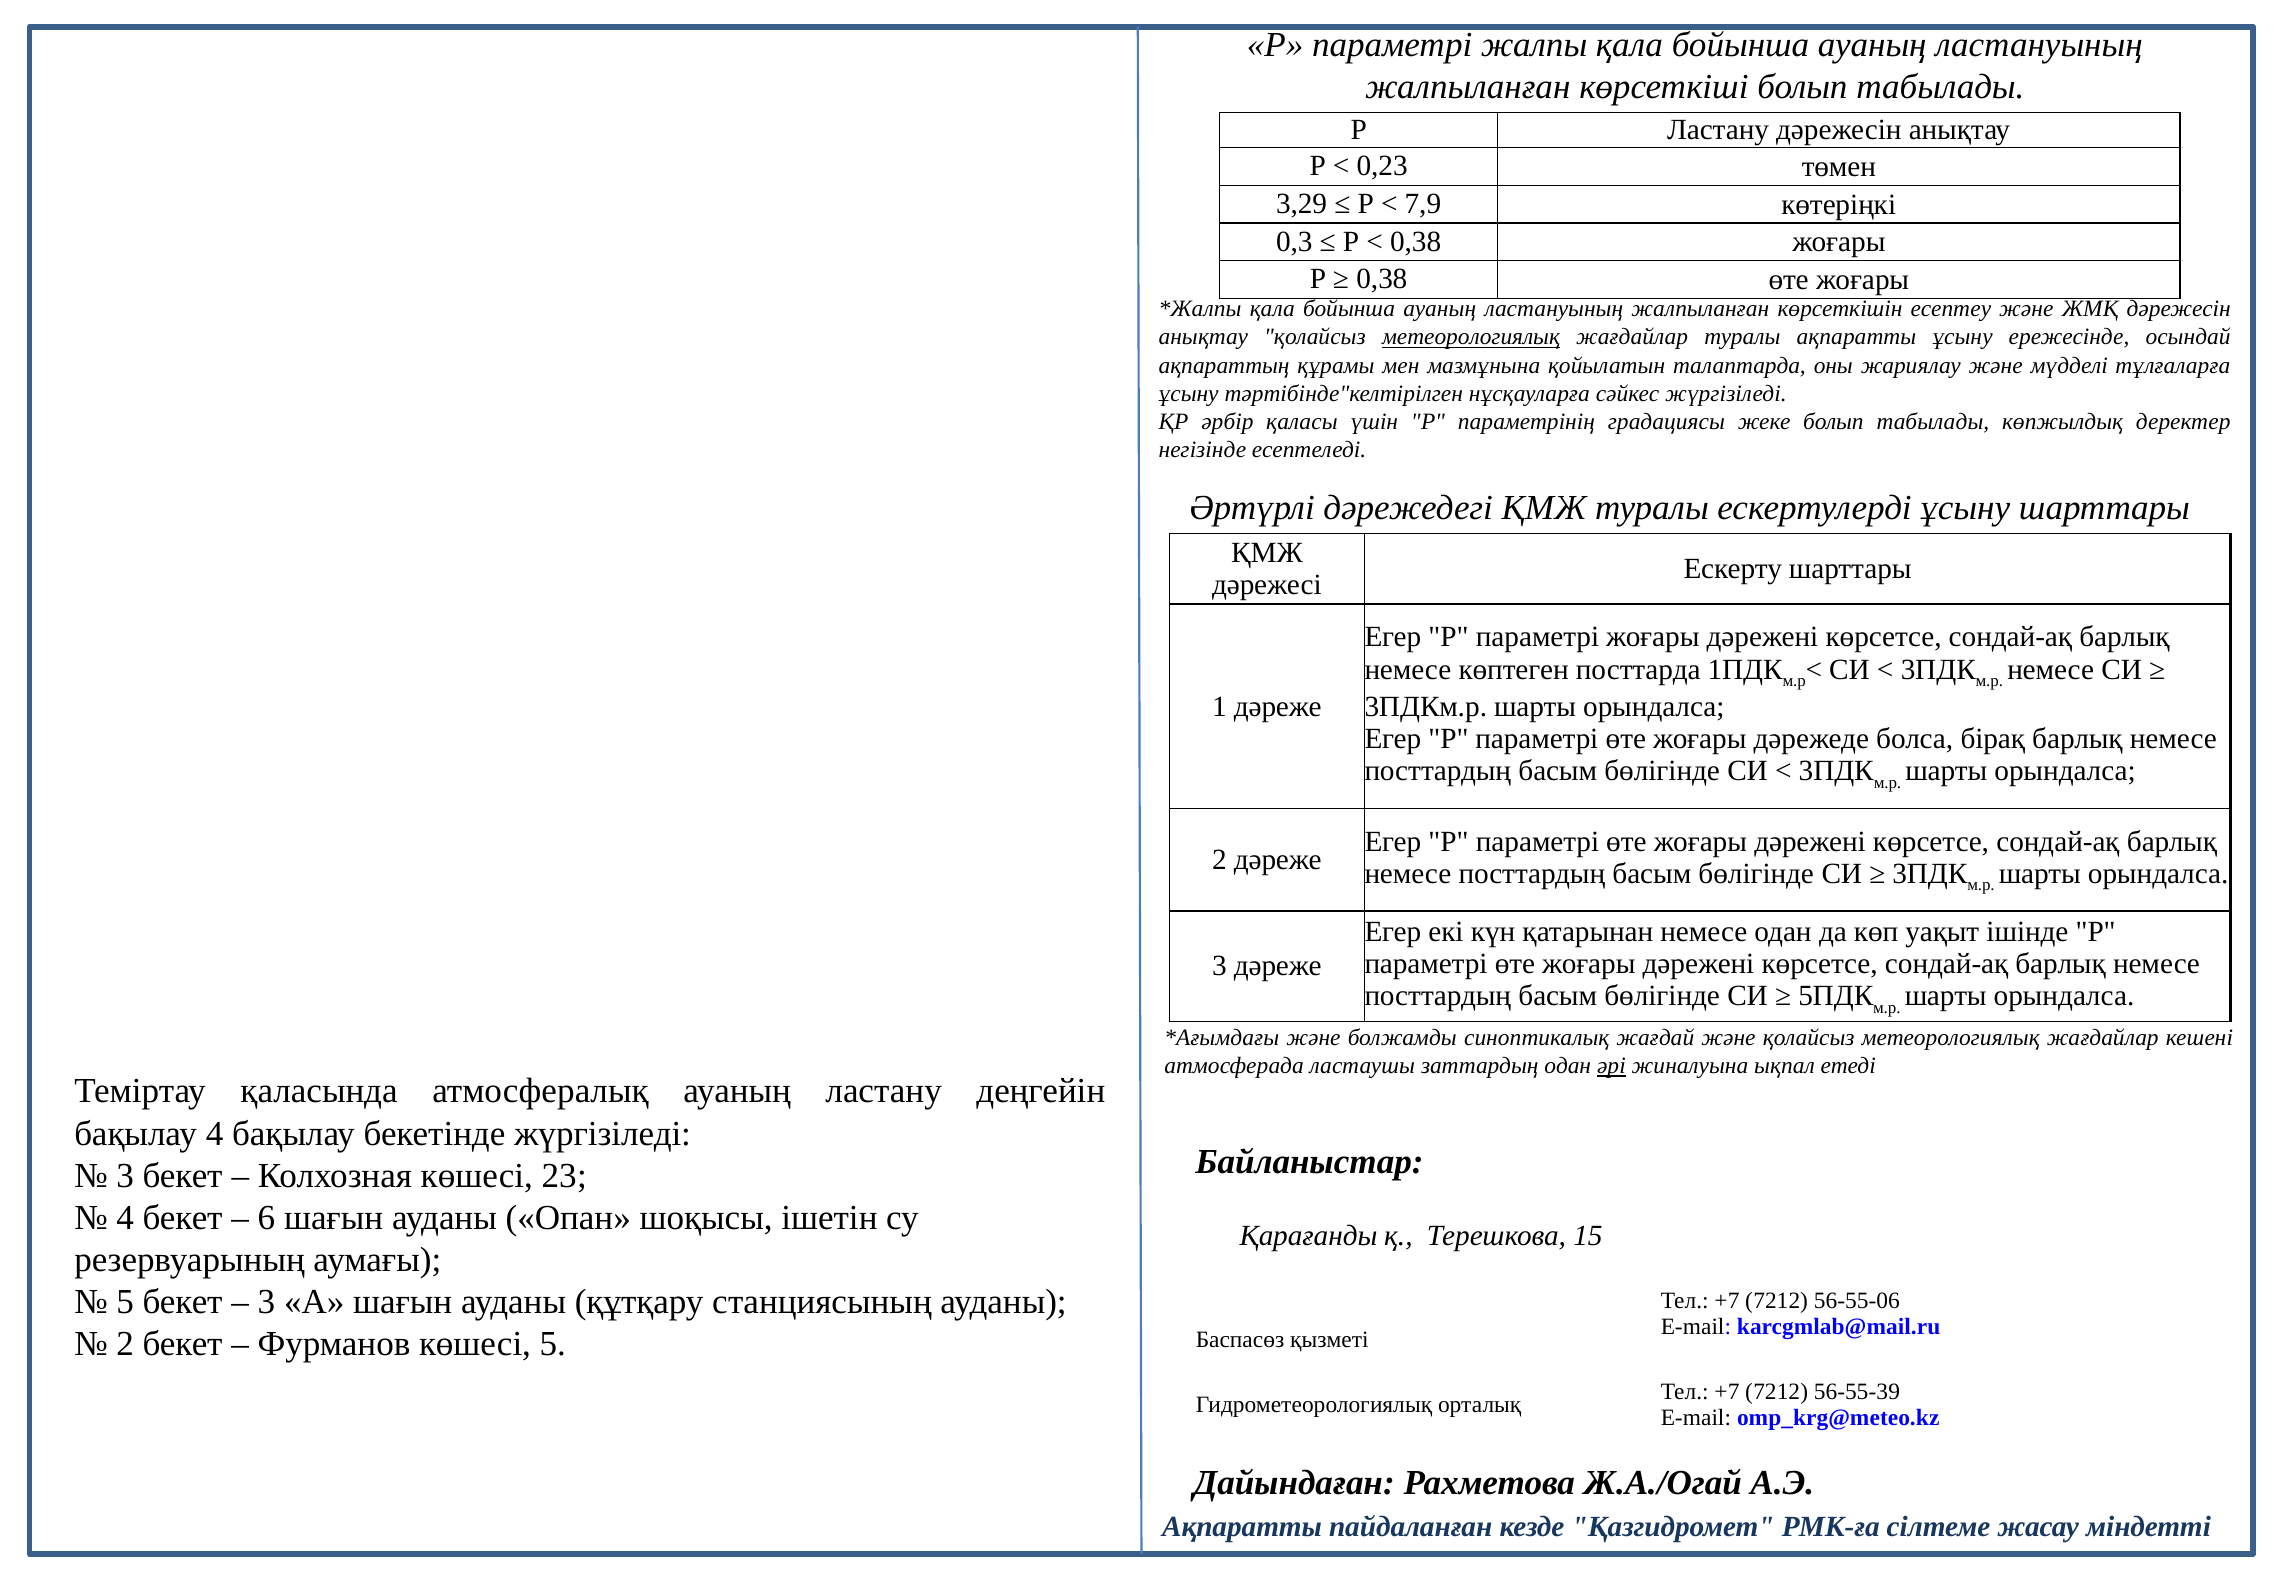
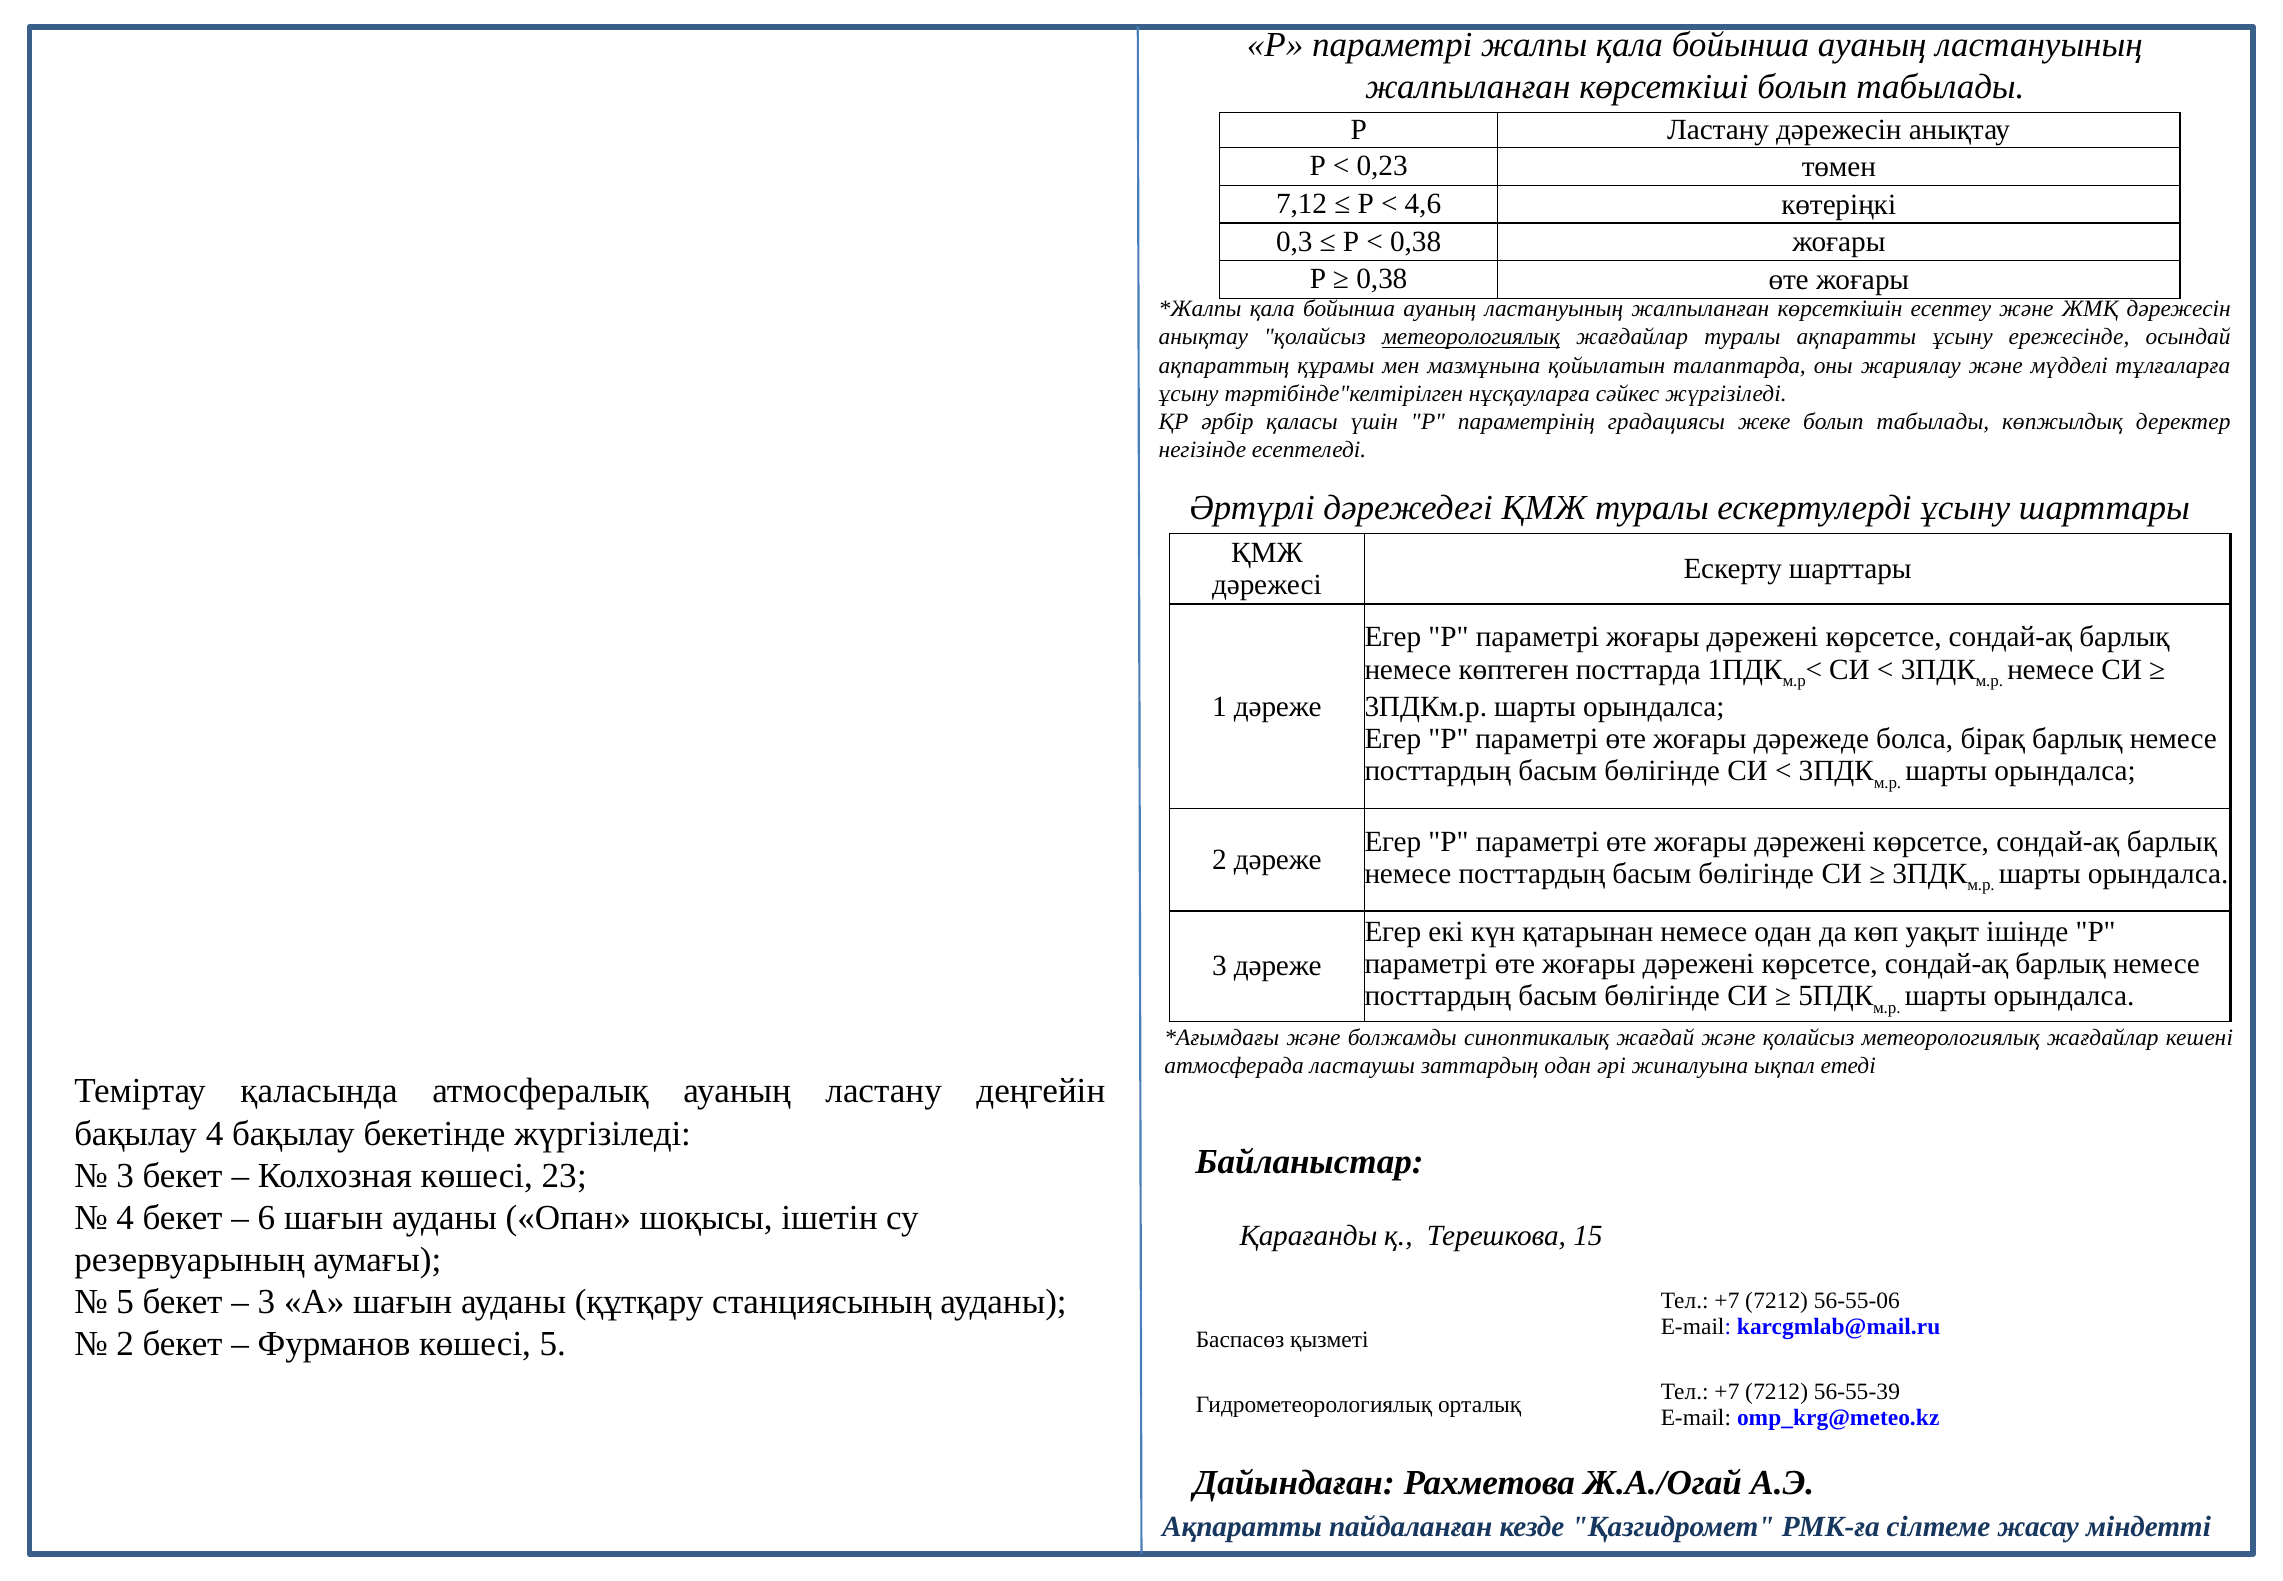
3,29: 3,29 -> 7,12
7,9: 7,9 -> 4,6
әрі underline: present -> none
